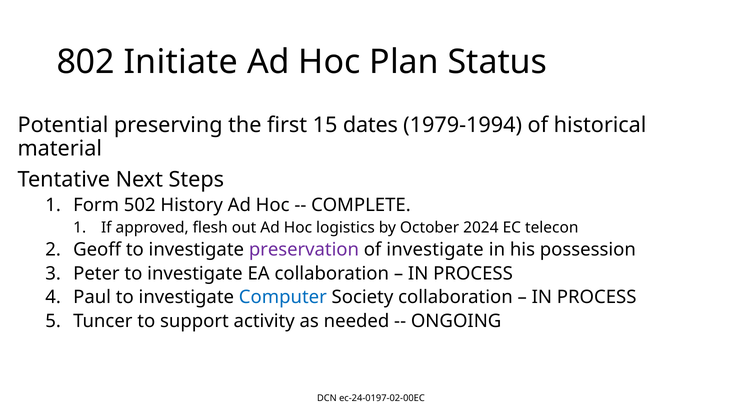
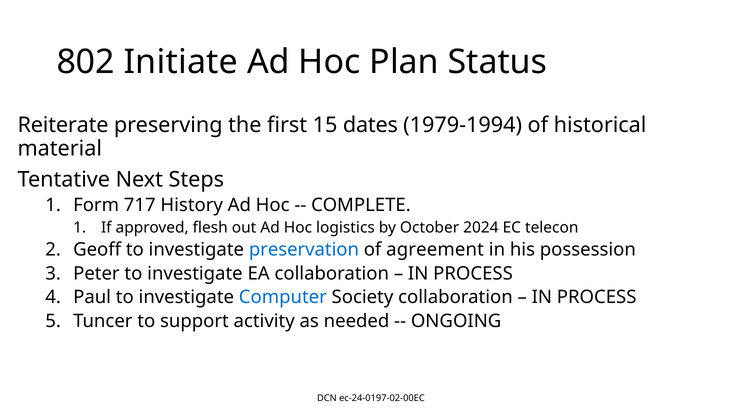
Potential: Potential -> Reiterate
502: 502 -> 717
preservation colour: purple -> blue
of investigate: investigate -> agreement
